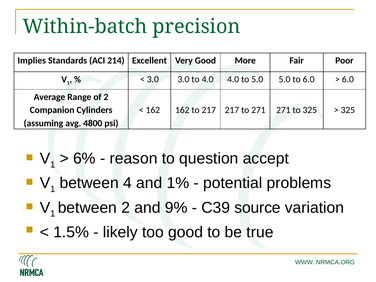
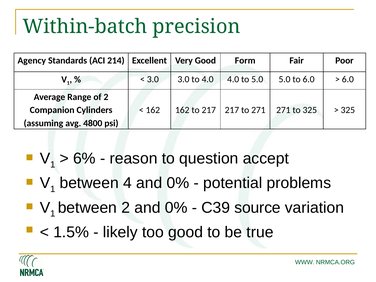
Implies: Implies -> Agency
More: More -> Form
4 and 1%: 1% -> 0%
2 and 9%: 9% -> 0%
